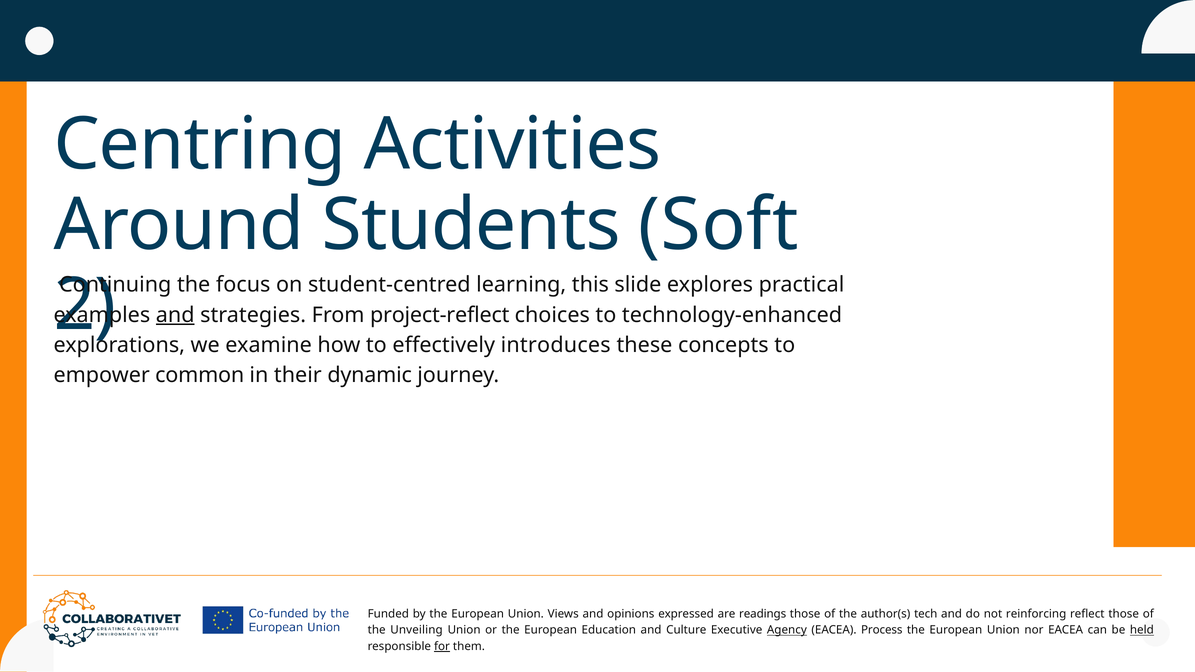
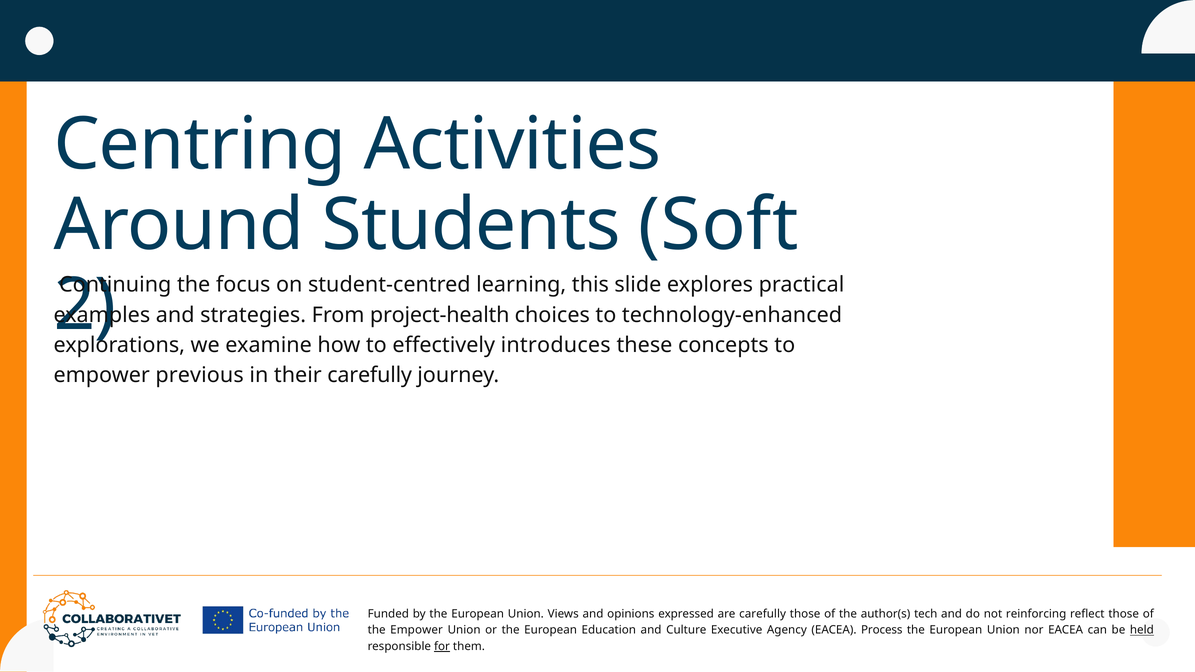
and at (175, 315) underline: present -> none
project-reflect: project-reflect -> project-health
common: common -> previous
their dynamic: dynamic -> carefully
are readings: readings -> carefully
the Unveiling: Unveiling -> Empower
Agency underline: present -> none
